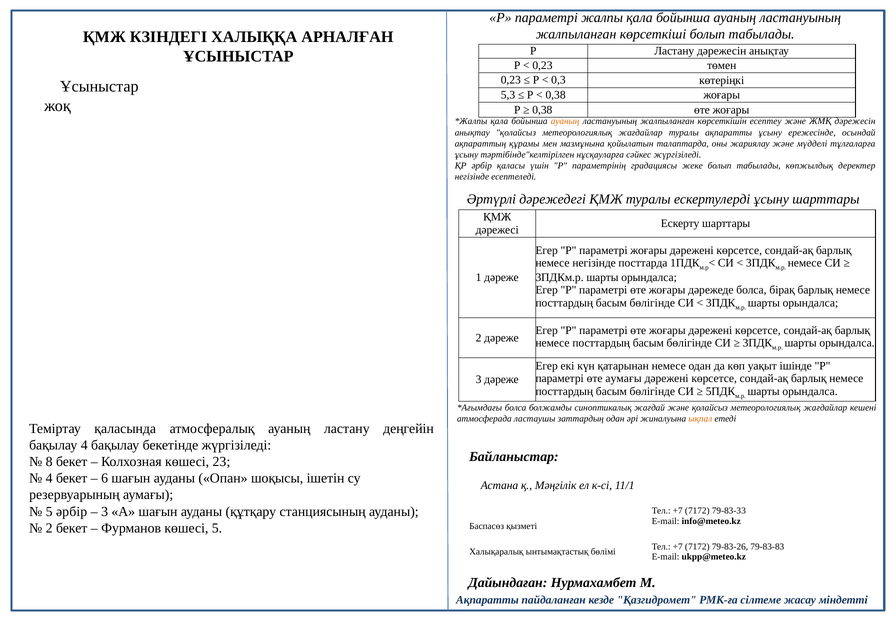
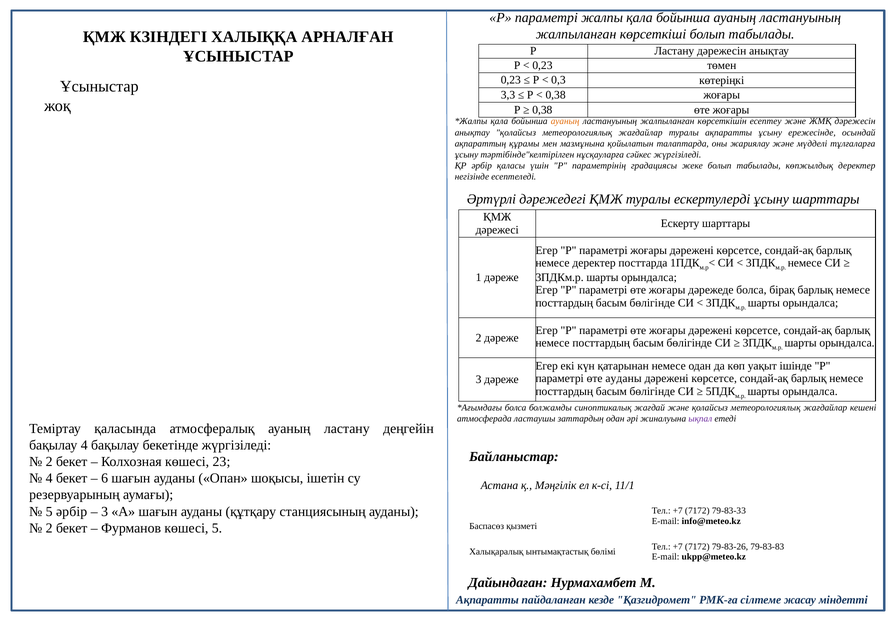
5,3: 5,3 -> 3,3
немесе негізінде: негізінде -> деректер
өте аумағы: аумағы -> ауданы
ықпал colour: orange -> purple
8 at (49, 461): 8 -> 2
